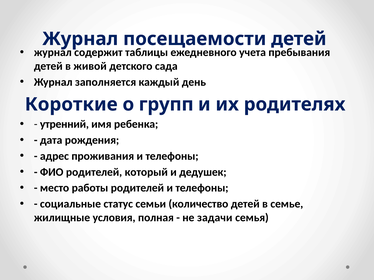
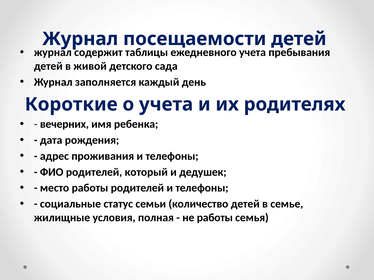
о групп: групп -> учета
утренний: утренний -> вечерних
не задачи: задачи -> работы
